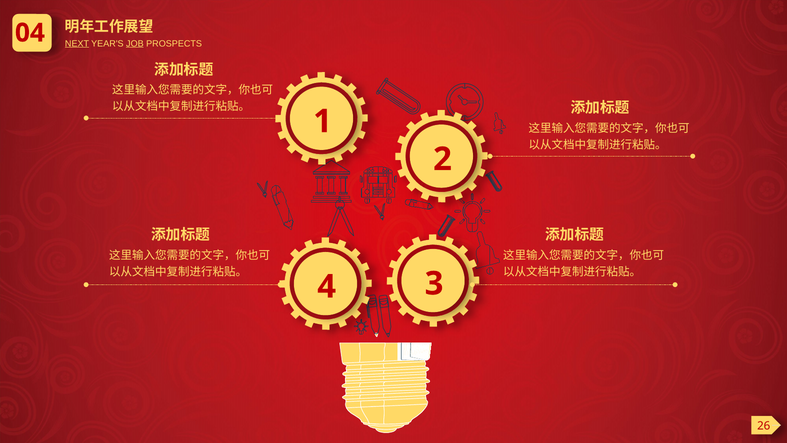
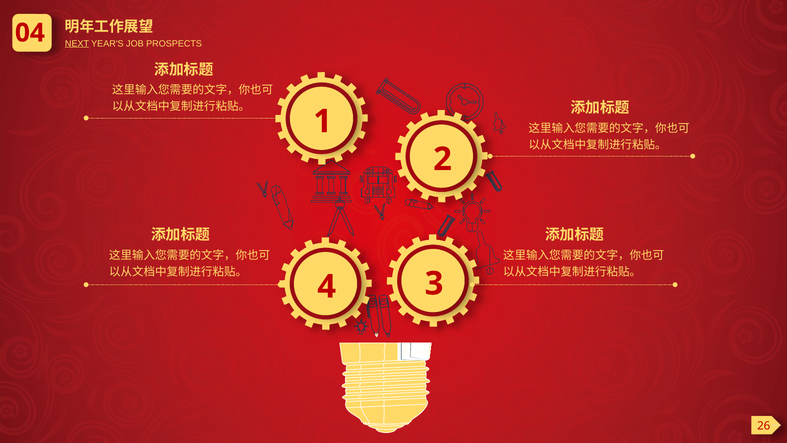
JOB underline: present -> none
